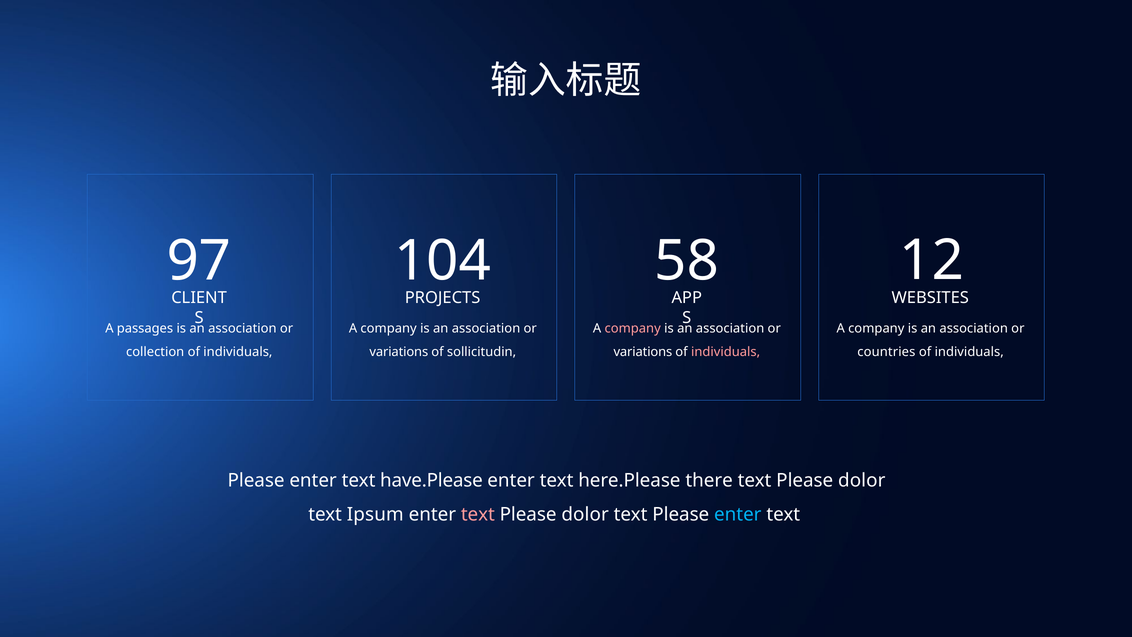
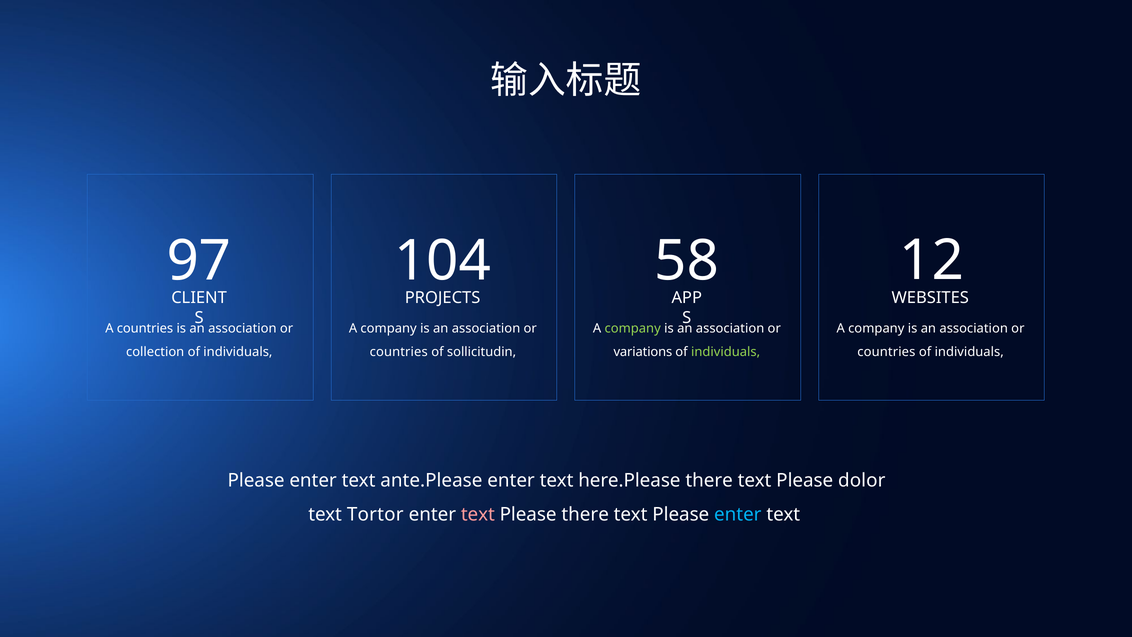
A passages: passages -> countries
company at (633, 329) colour: pink -> light green
variations at (399, 352): variations -> countries
individuals at (726, 352) colour: pink -> light green
have.Please: have.Please -> ante.Please
Ipsum: Ipsum -> Tortor
dolor at (585, 514): dolor -> there
